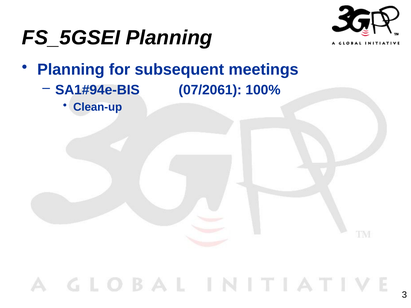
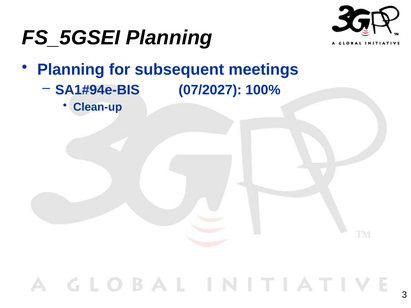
07/2061: 07/2061 -> 07/2027
